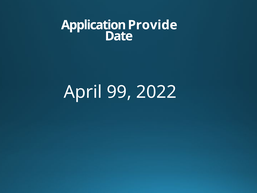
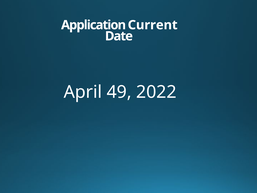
Provide: Provide -> Current
99: 99 -> 49
